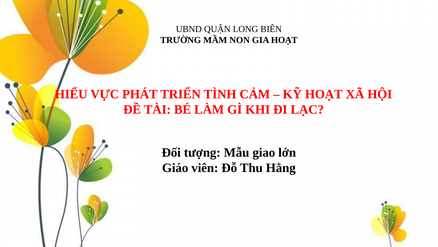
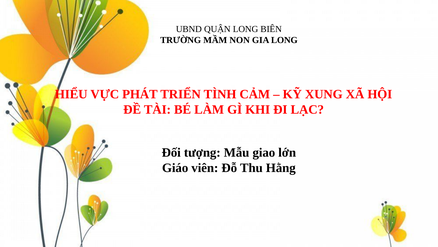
GIA HOẠT: HOẠT -> LONG
KỸ HOẠT: HOẠT -> XUNG
